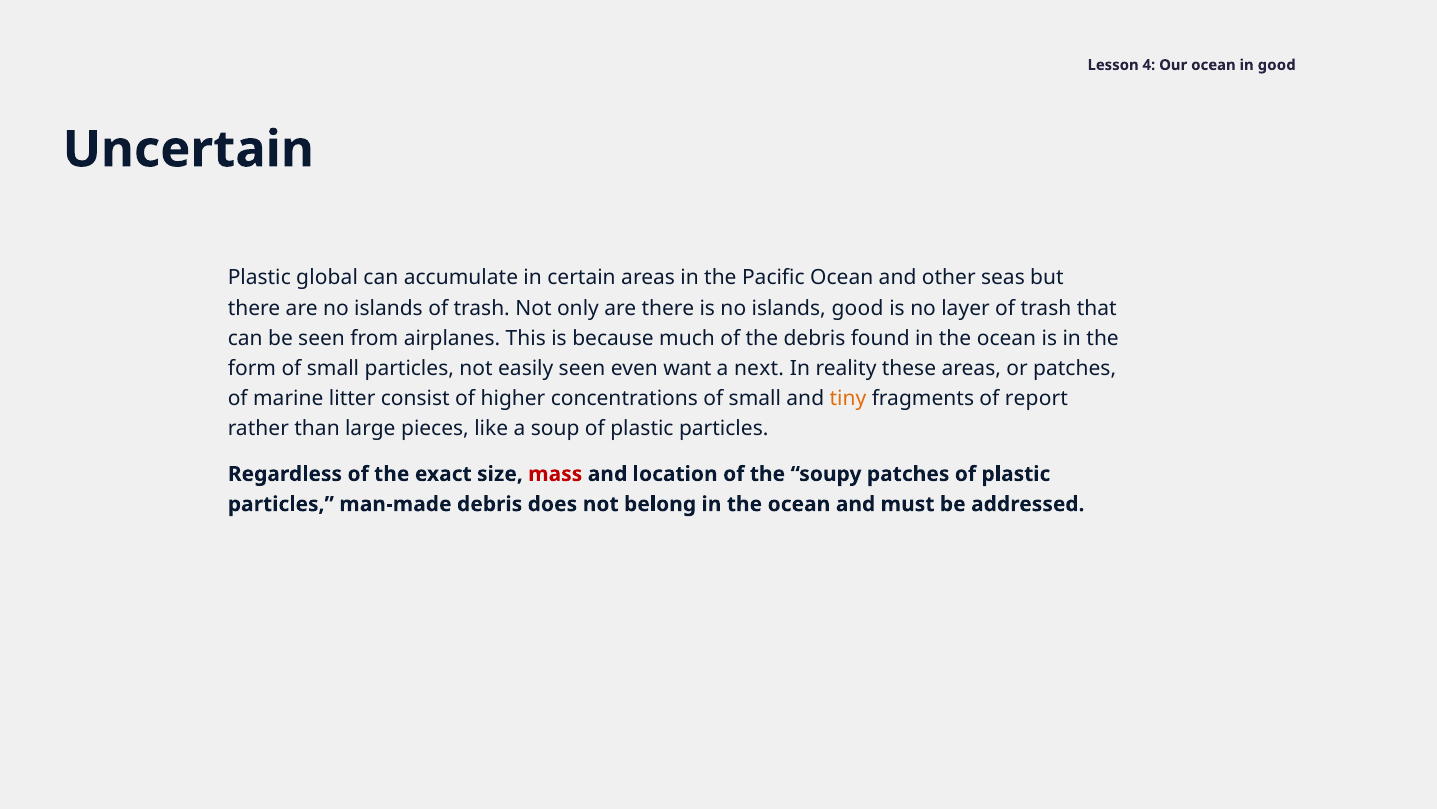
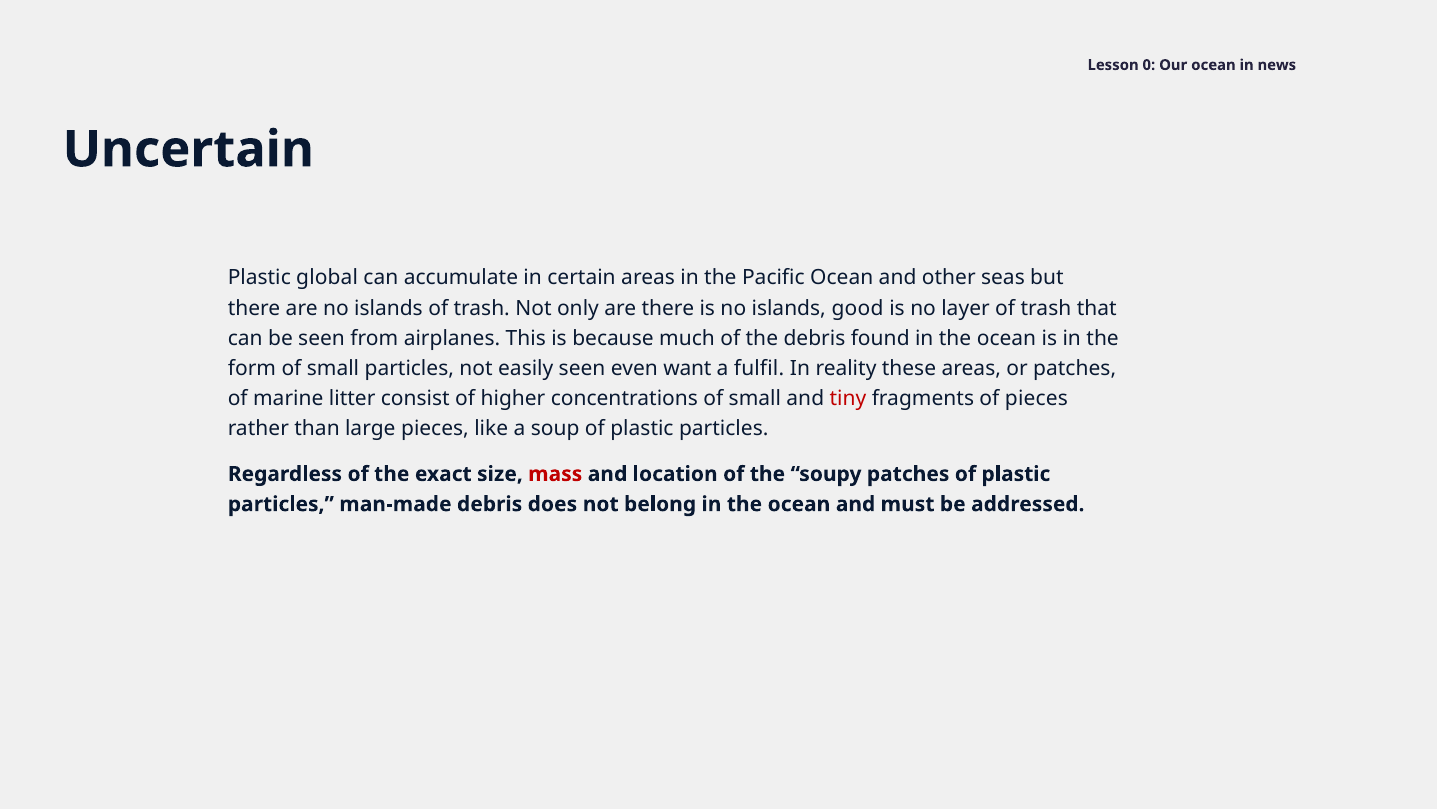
4: 4 -> 0
in good: good -> news
next: next -> fulfil
tiny colour: orange -> red
of report: report -> pieces
